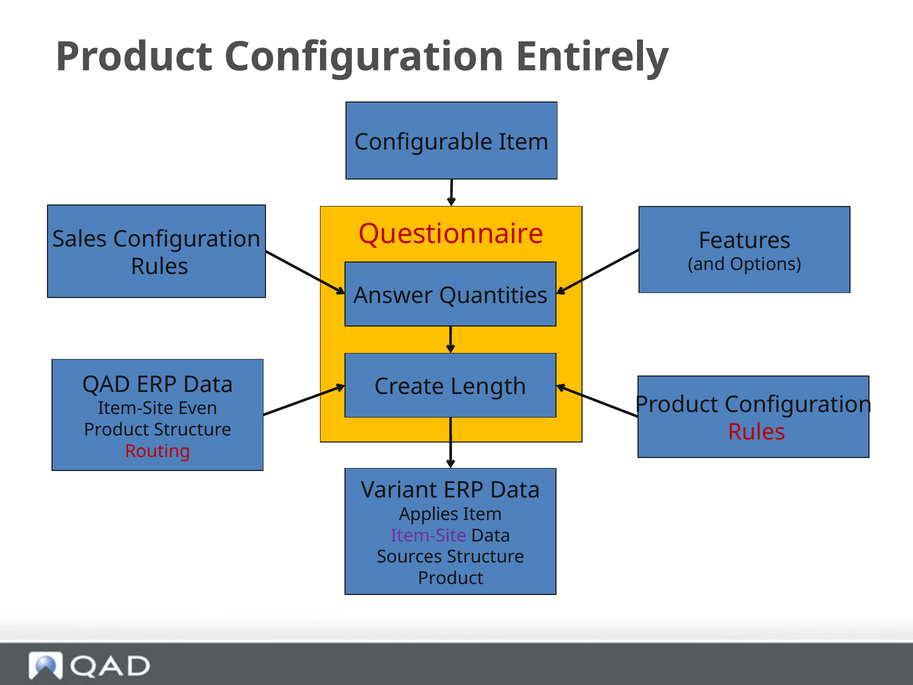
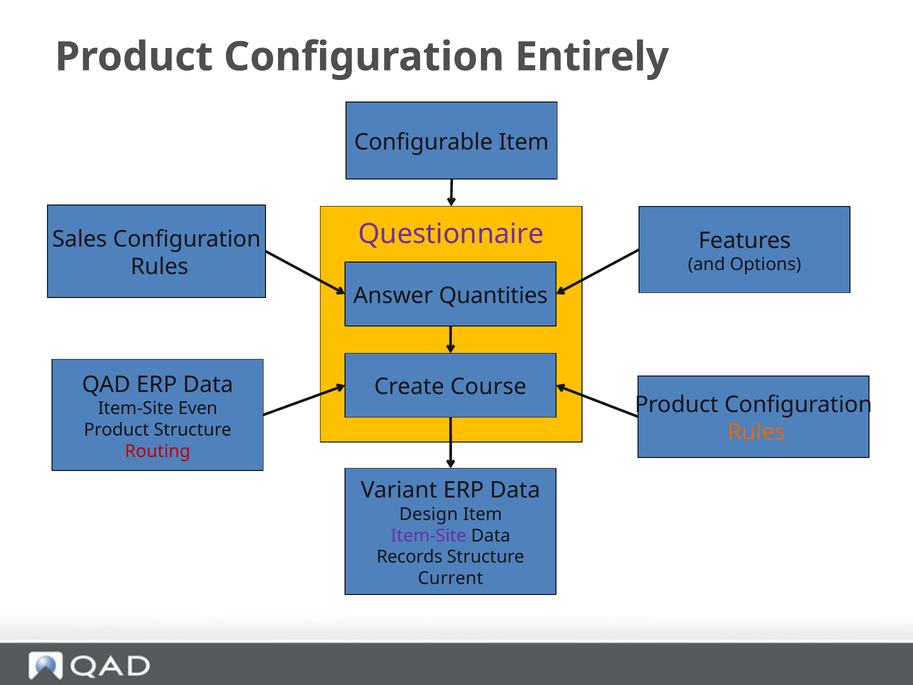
Questionnaire colour: red -> purple
Length: Length -> Course
Rules at (757, 432) colour: red -> orange
Applies: Applies -> Design
Sources: Sources -> Records
Product at (451, 578): Product -> Current
